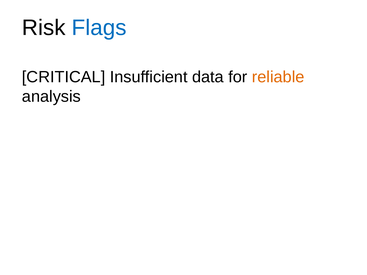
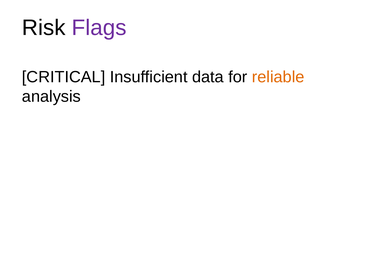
Flags colour: blue -> purple
